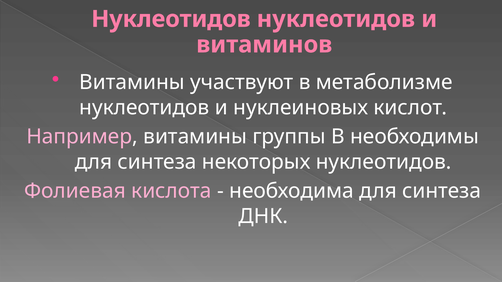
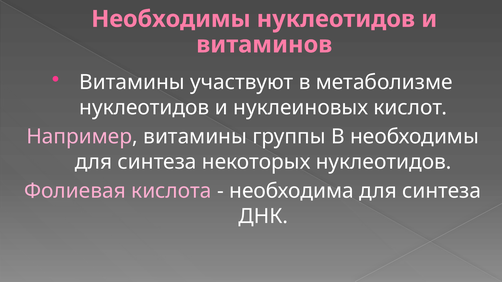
Нуклеотидов at (171, 19): Нуклеотидов -> Необходимы
